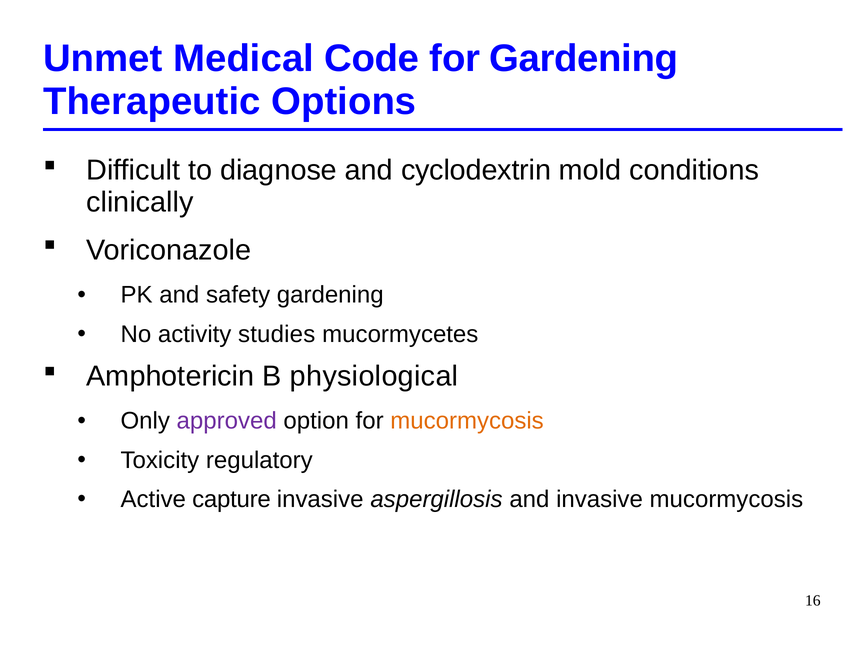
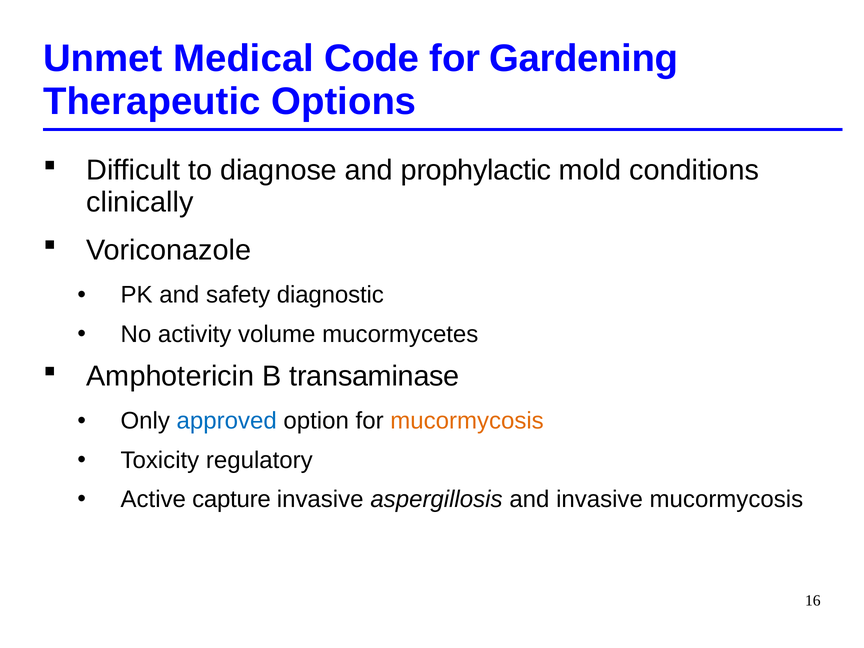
cyclodextrin: cyclodextrin -> prophylactic
safety gardening: gardening -> diagnostic
studies: studies -> volume
physiological: physiological -> transaminase
approved colour: purple -> blue
